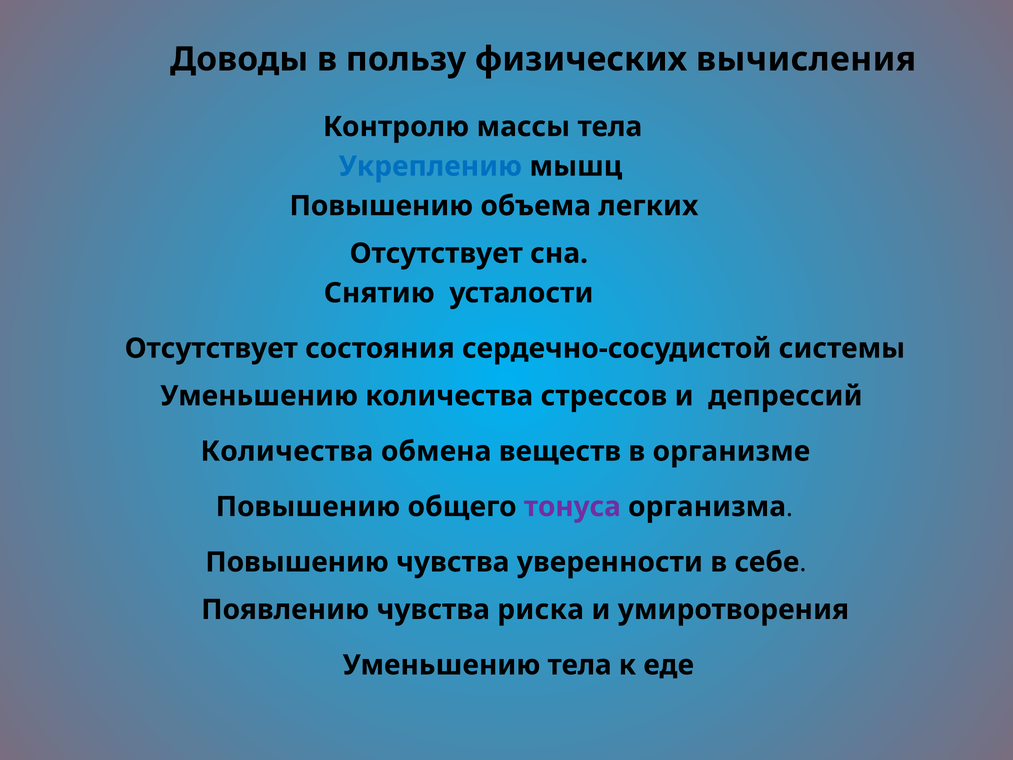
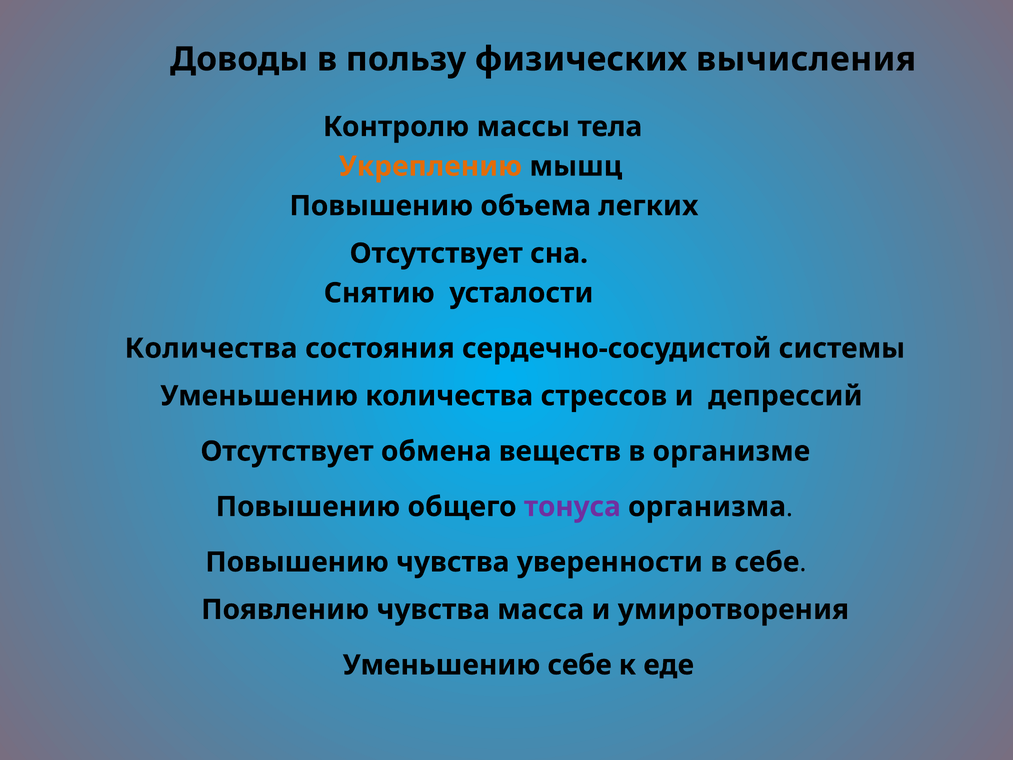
Укреплению colour: blue -> orange
Отсутствует at (211, 348): Отсутствует -> Количества
Количества at (287, 451): Количества -> Отсутствует
риска: риска -> масса
Уменьшению тела: тела -> себе
